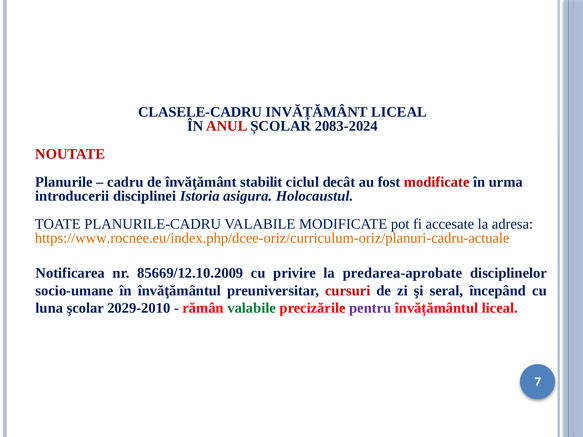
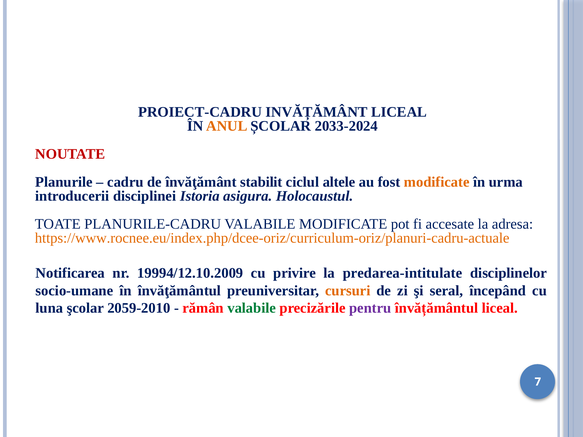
CLASELE-CADRU: CLASELE-CADRU -> PROIECT-CADRU
ANUL colour: red -> orange
2083-2024: 2083-2024 -> 2033-2024
decât: decât -> altele
modificate at (437, 182) colour: red -> orange
85669/12.10.2009: 85669/12.10.2009 -> 19994/12.10.2009
predarea-aprobate: predarea-aprobate -> predarea-intitulate
cursuri colour: red -> orange
2029-2010: 2029-2010 -> 2059-2010
